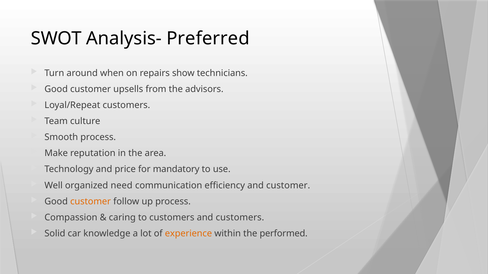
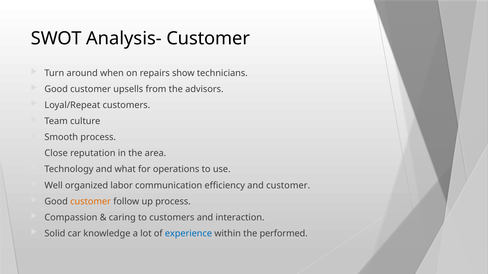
Analysis- Preferred: Preferred -> Customer
Make: Make -> Close
price: price -> what
mandatory: mandatory -> operations
need: need -> labor
and customers: customers -> interaction
experience colour: orange -> blue
